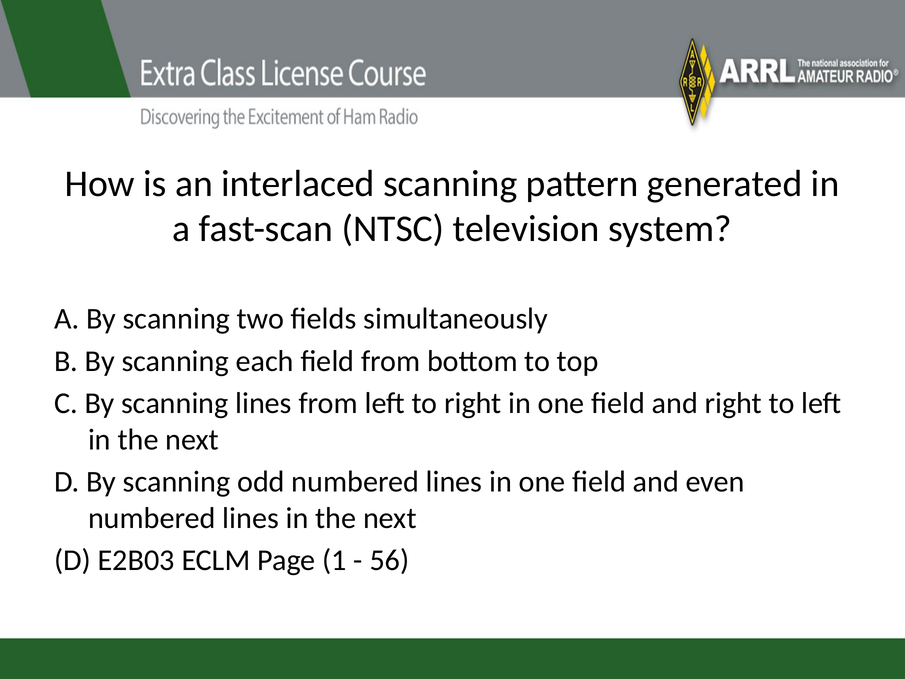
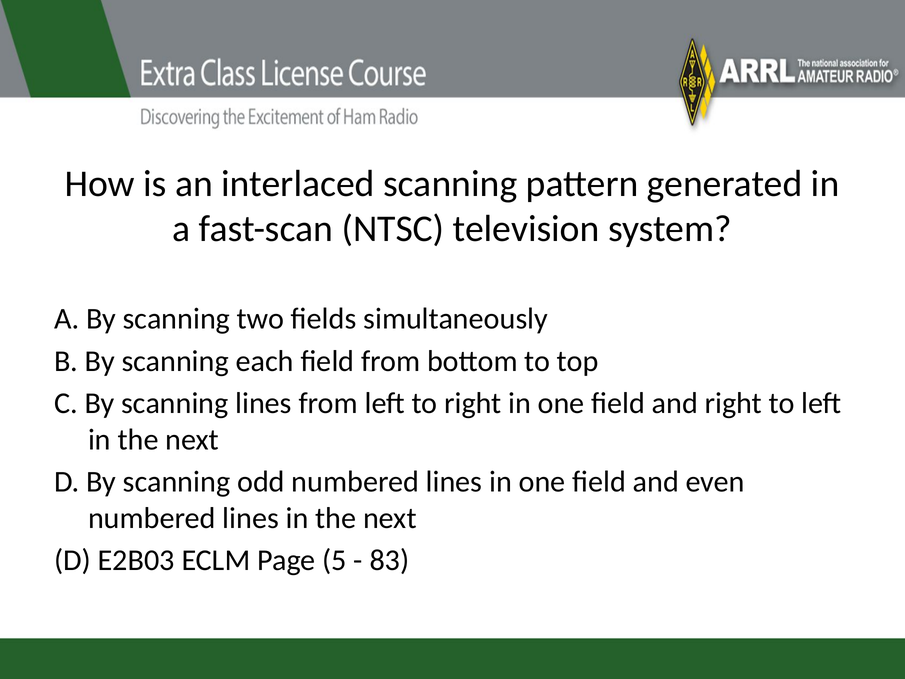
1: 1 -> 5
56: 56 -> 83
